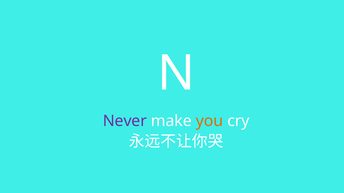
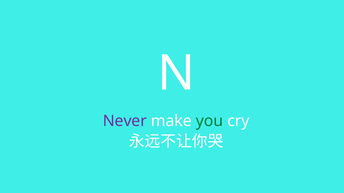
you colour: orange -> green
